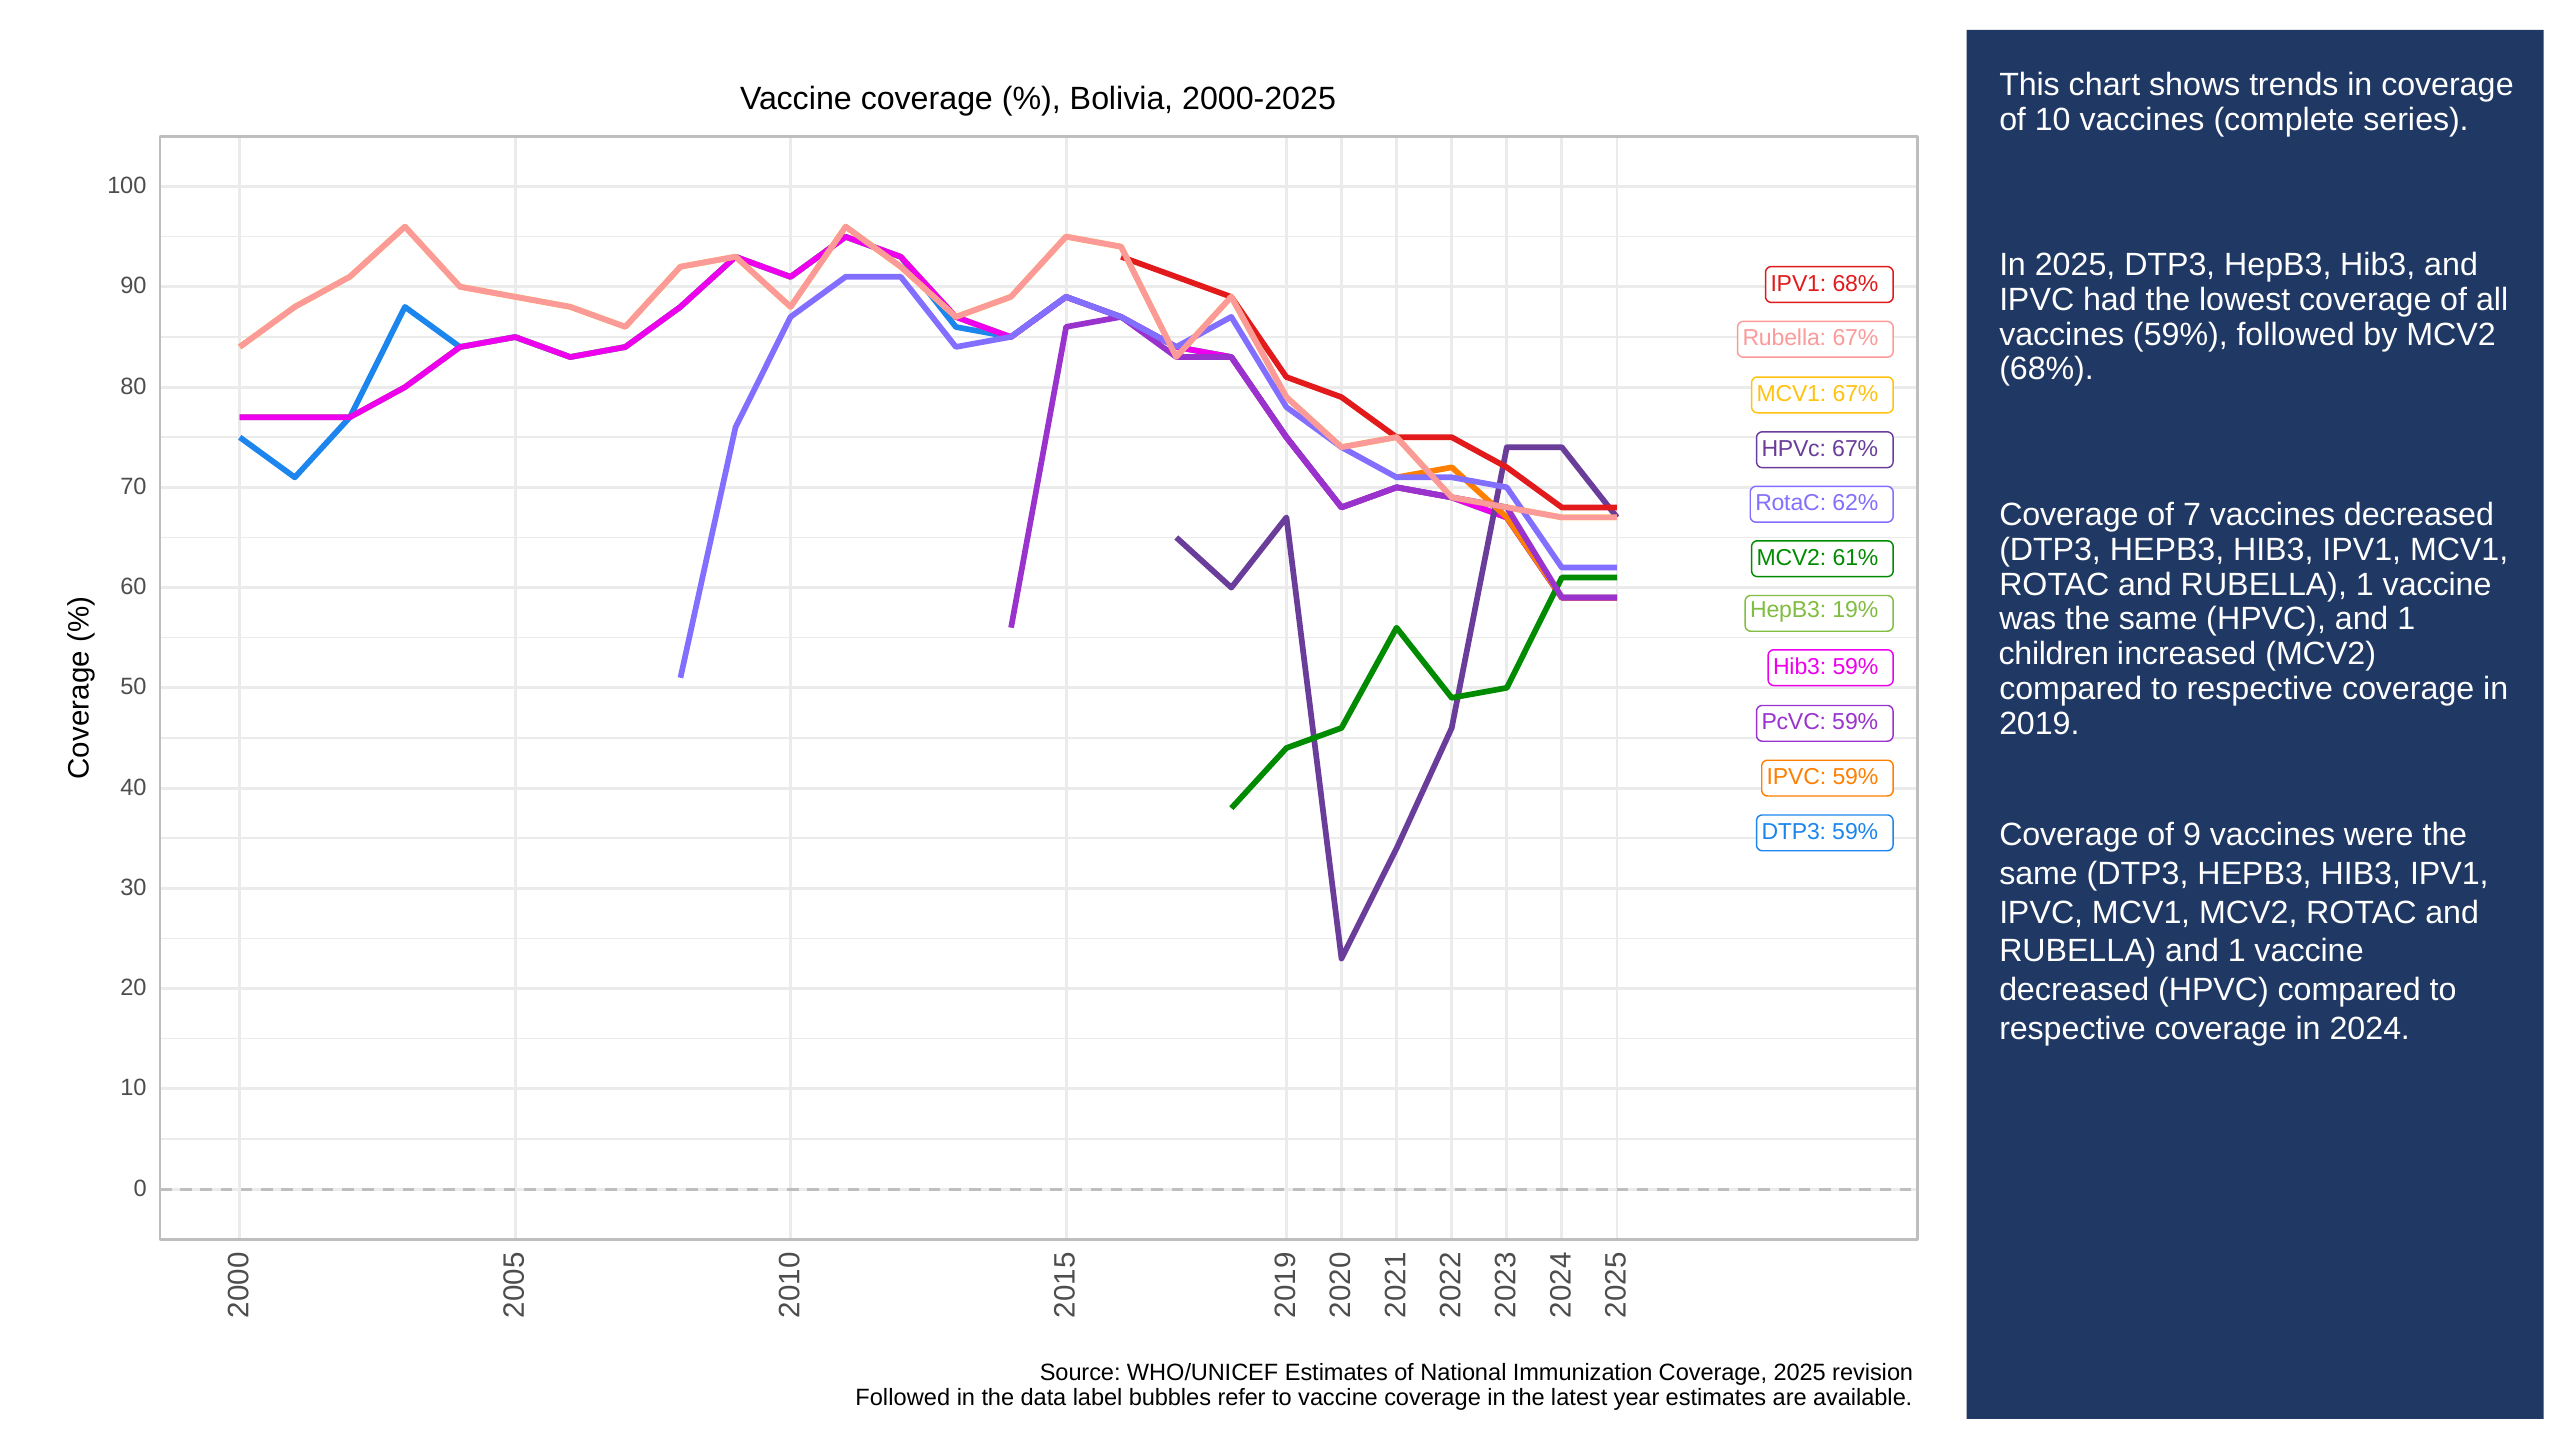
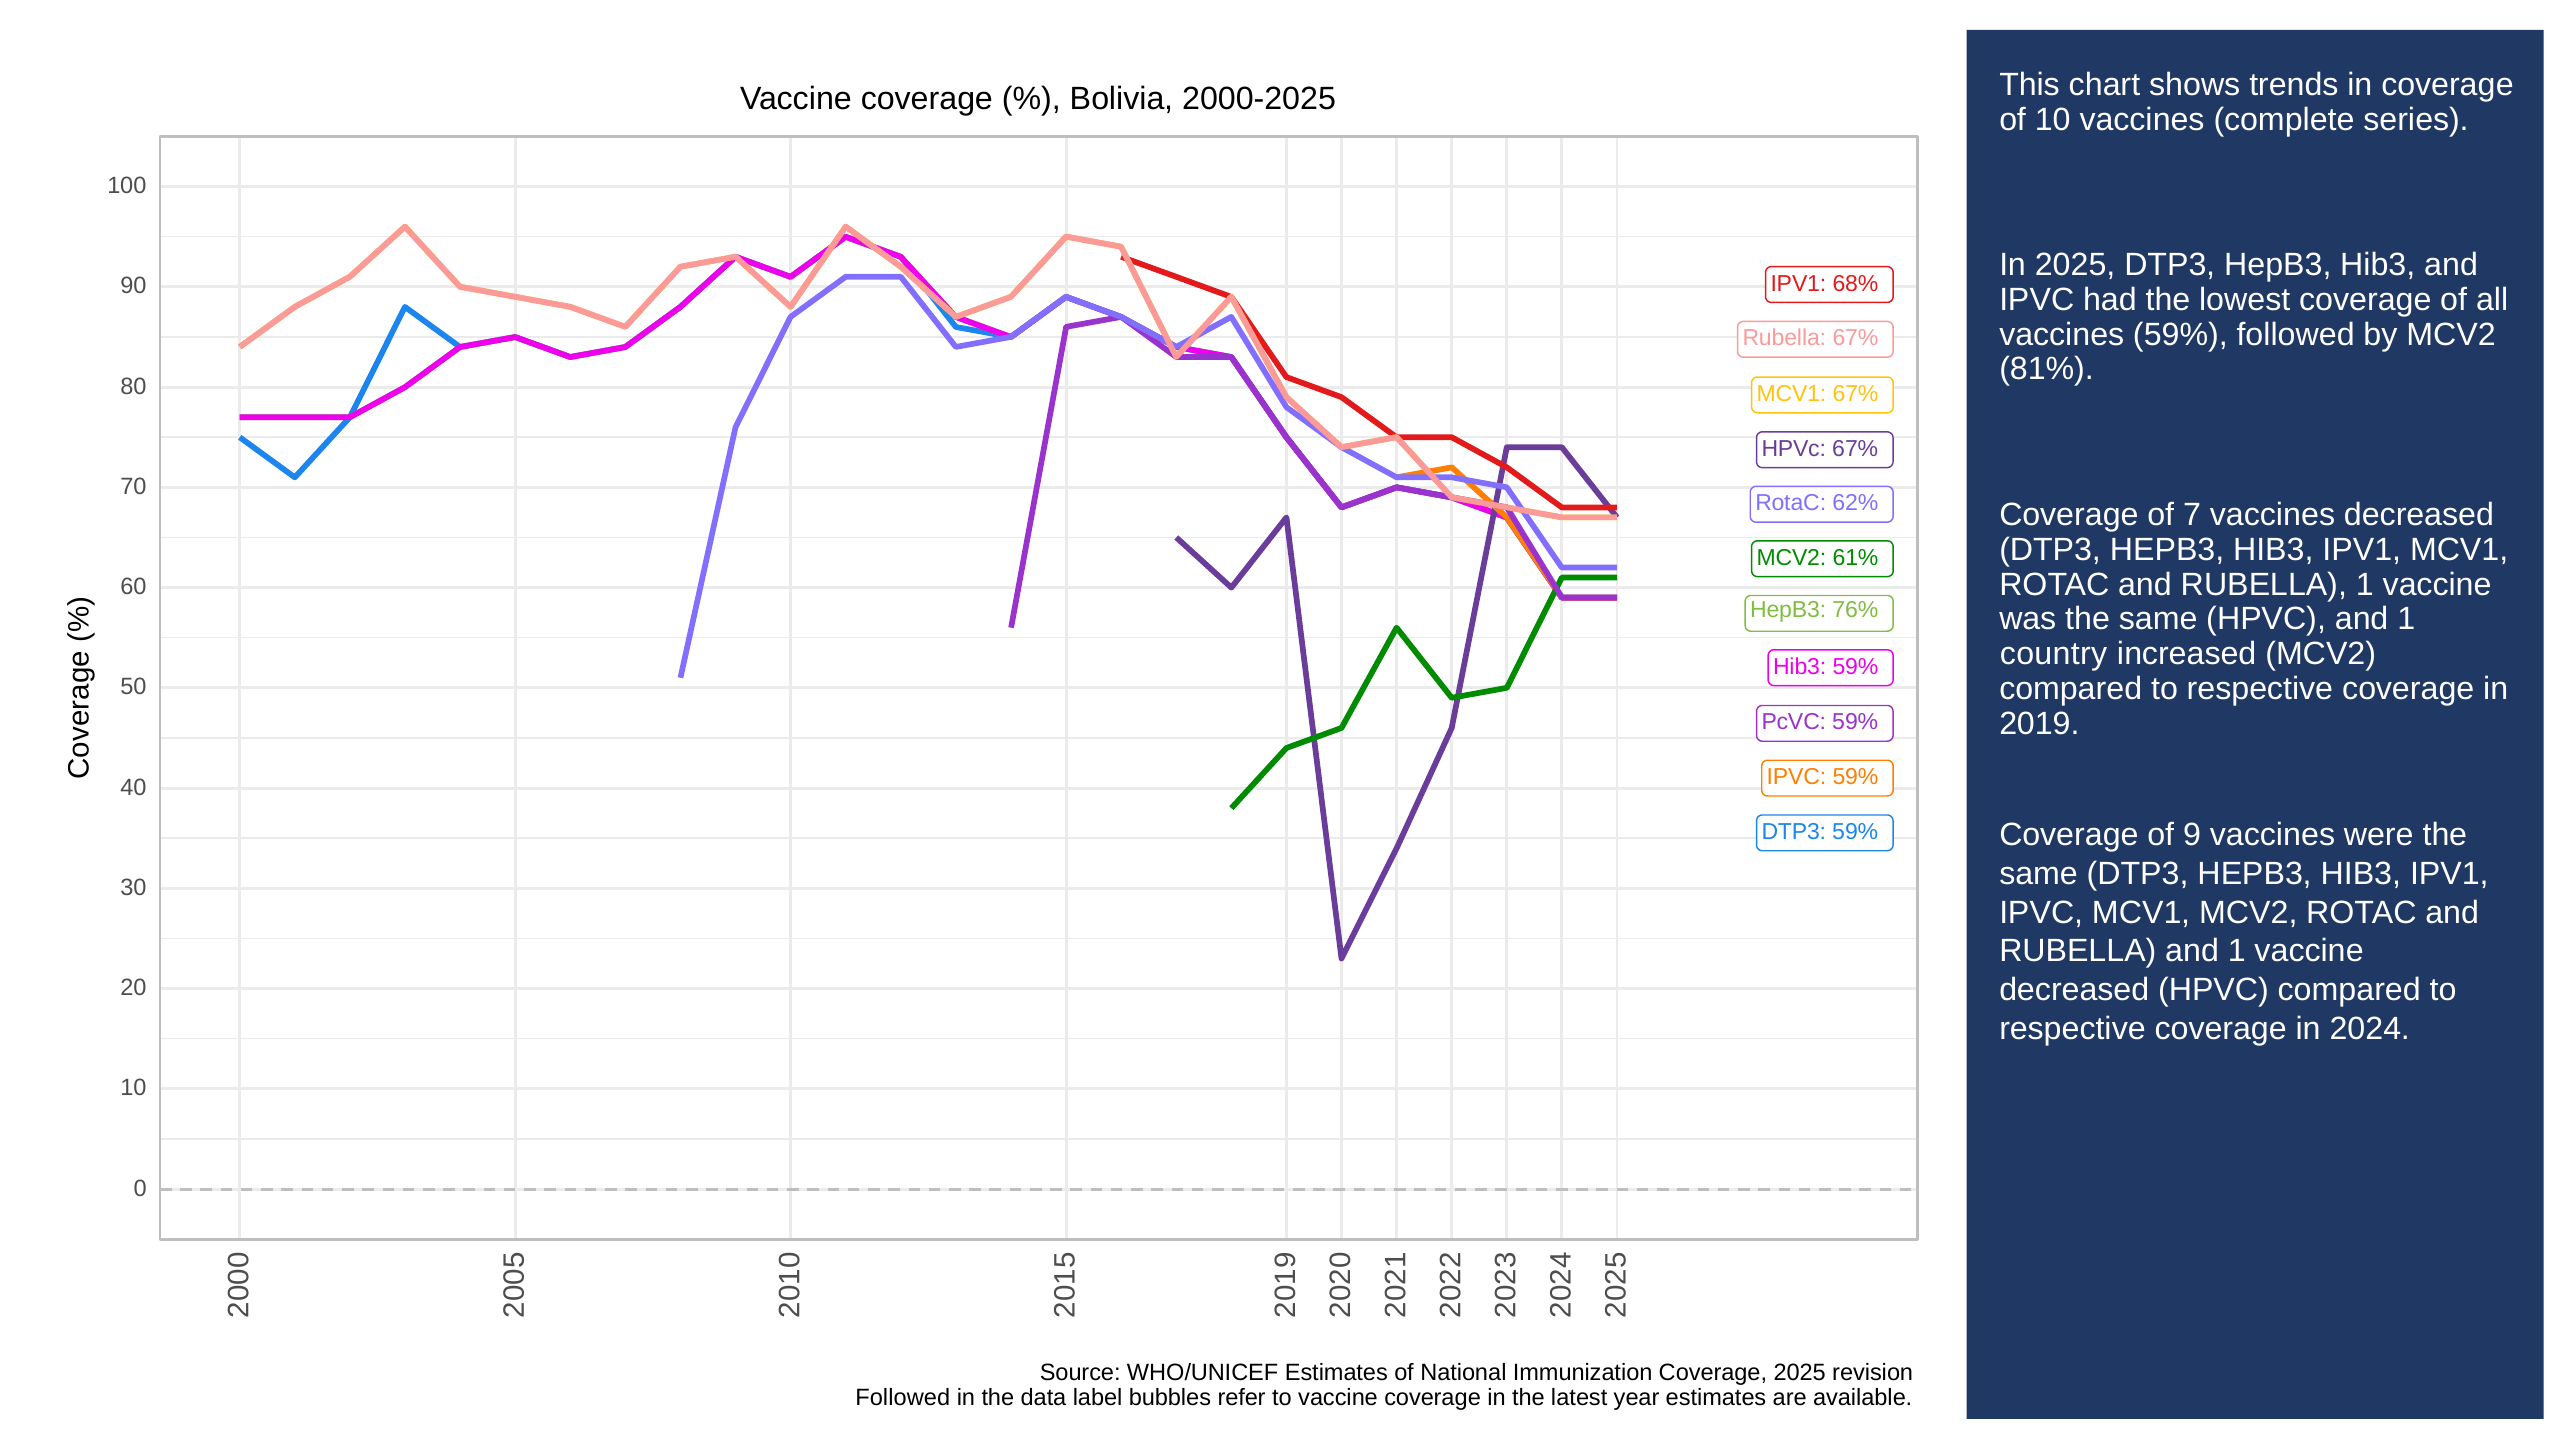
68% at (2047, 369): 68% -> 81%
19%: 19% -> 76%
children: children -> country
